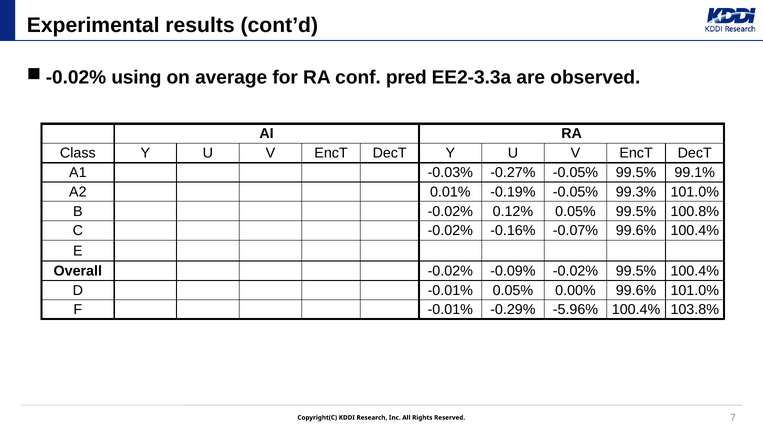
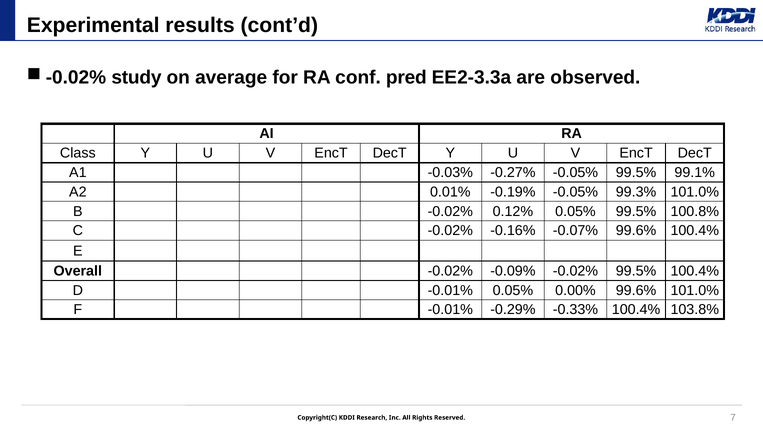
using: using -> study
-5.96%: -5.96% -> -0.33%
